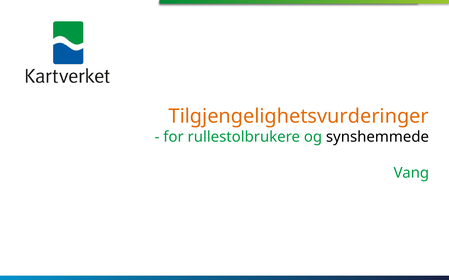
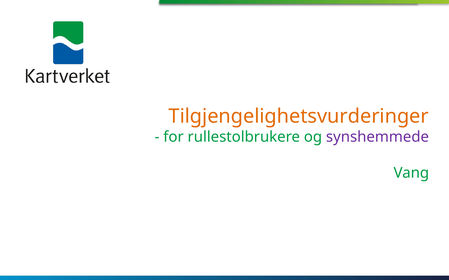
synshemmede colour: black -> purple
